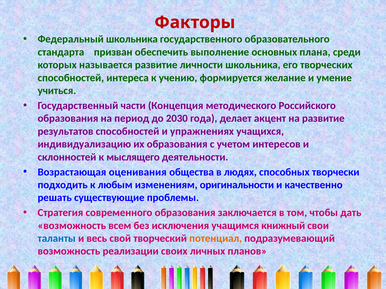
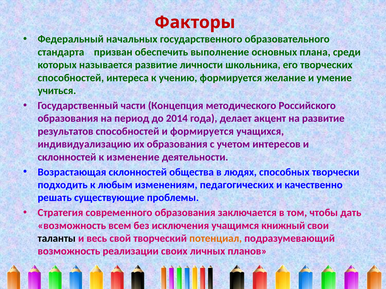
Федеральный школьника: школьника -> начальных
2030: 2030 -> 2014
и упражнениях: упражнениях -> формируется
мыслящего: мыслящего -> изменение
Возрастающая оценивания: оценивания -> склонностей
оригинальности: оригинальности -> педагогических
таланты colour: blue -> black
